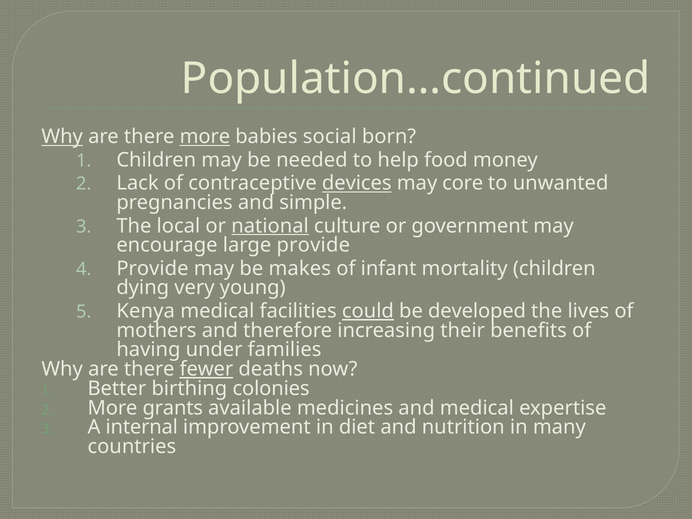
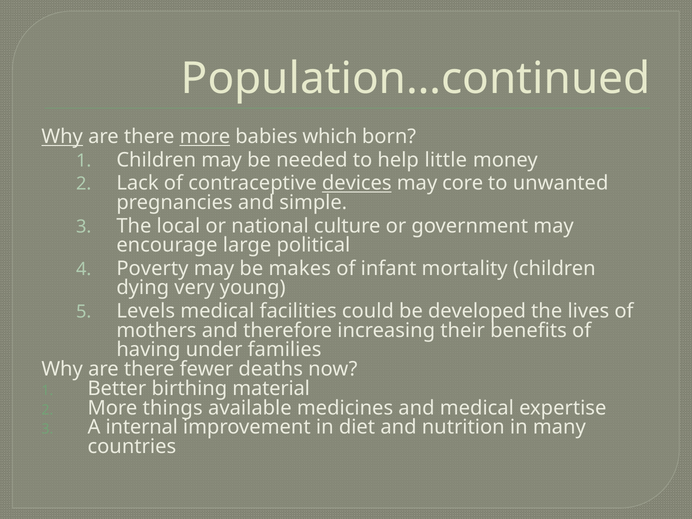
social: social -> which
food: food -> little
national underline: present -> none
large provide: provide -> political
Provide at (152, 268): Provide -> Poverty
Kenya: Kenya -> Levels
could underline: present -> none
fewer underline: present -> none
colonies: colonies -> material
grants: grants -> things
